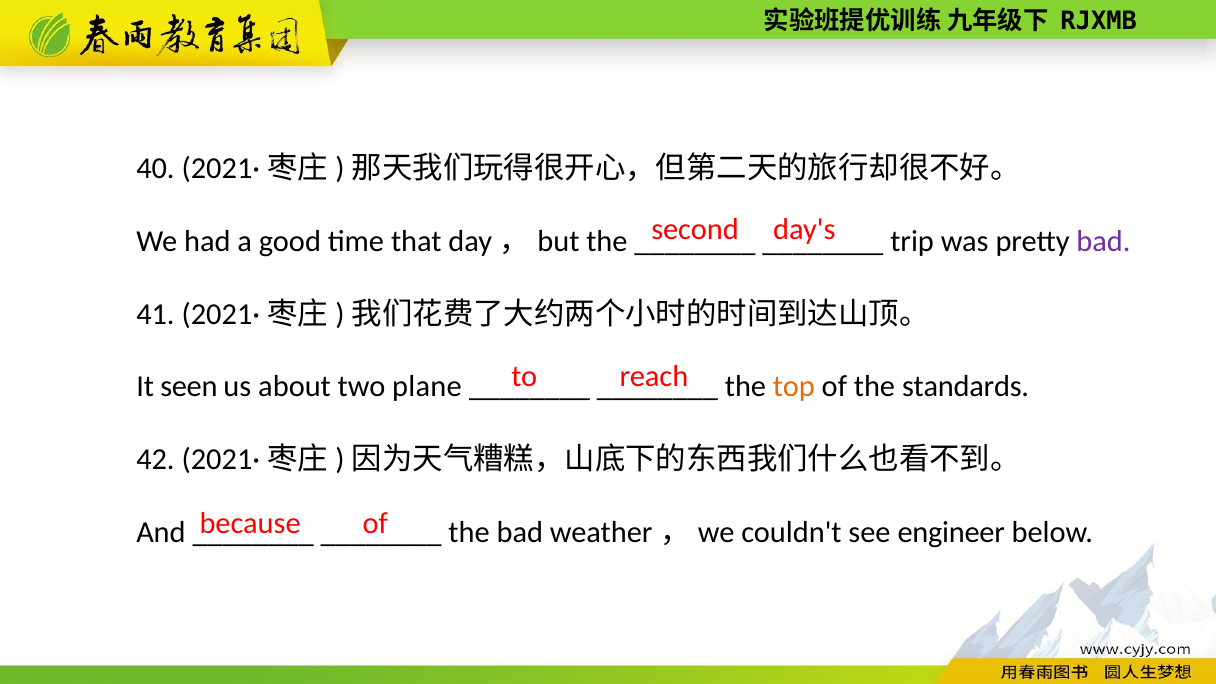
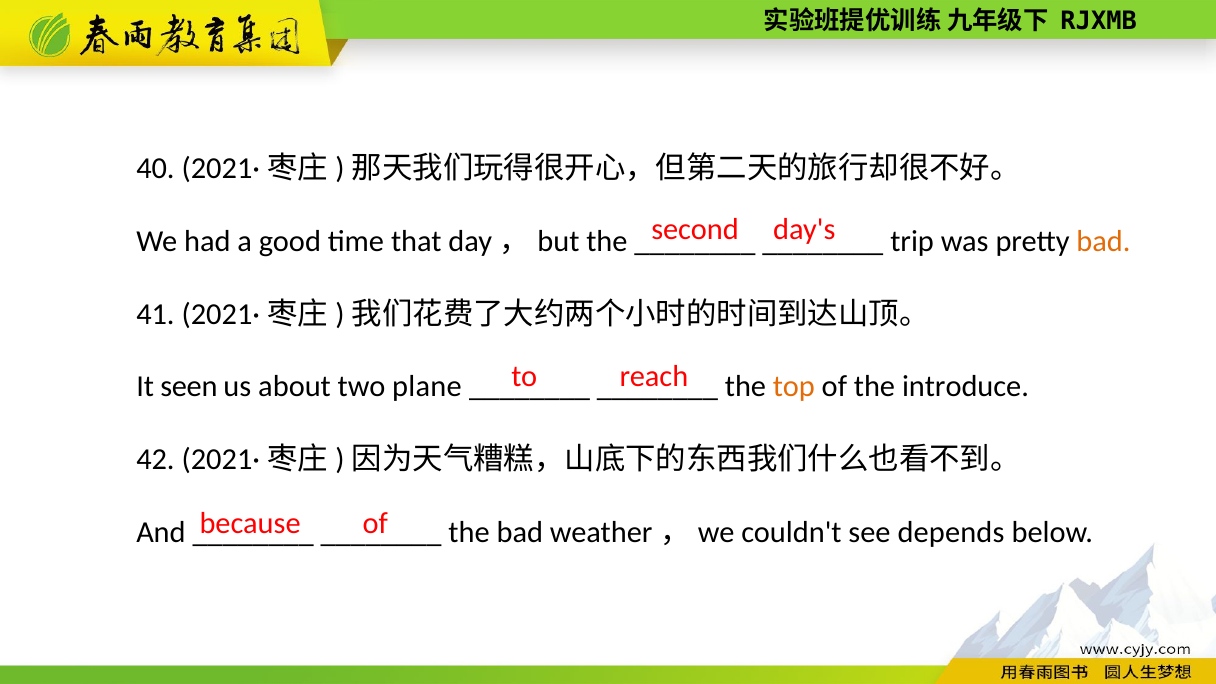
bad at (1104, 241) colour: purple -> orange
standards: standards -> introduce
engineer: engineer -> depends
